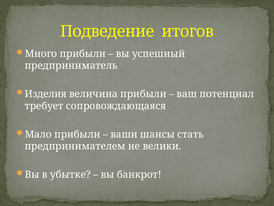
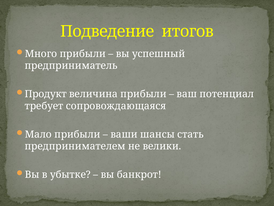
Изделия: Изделия -> Продукт
